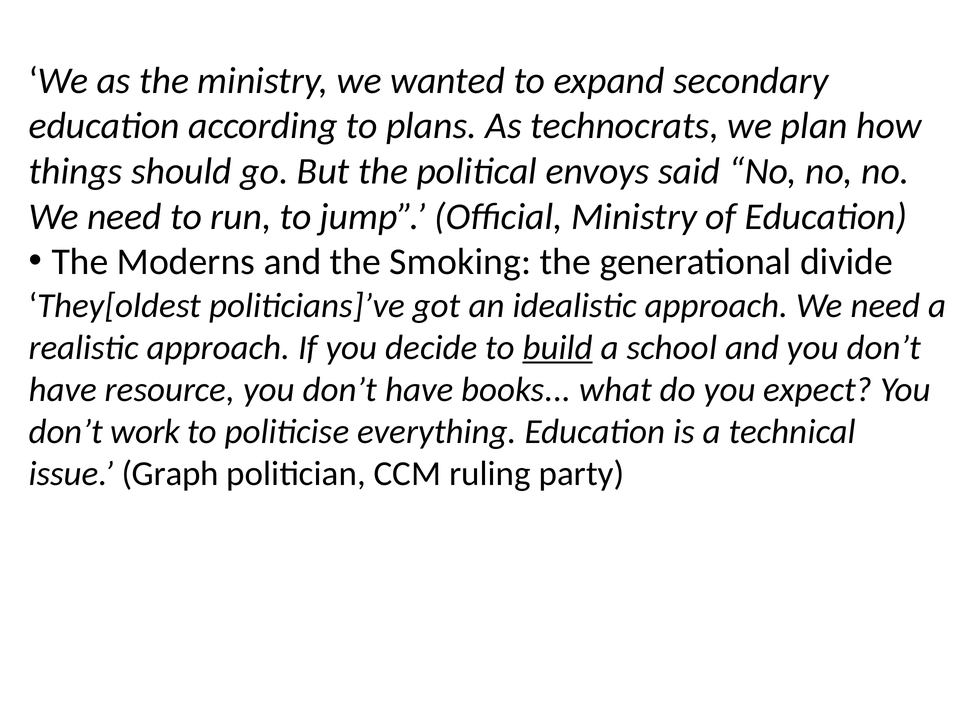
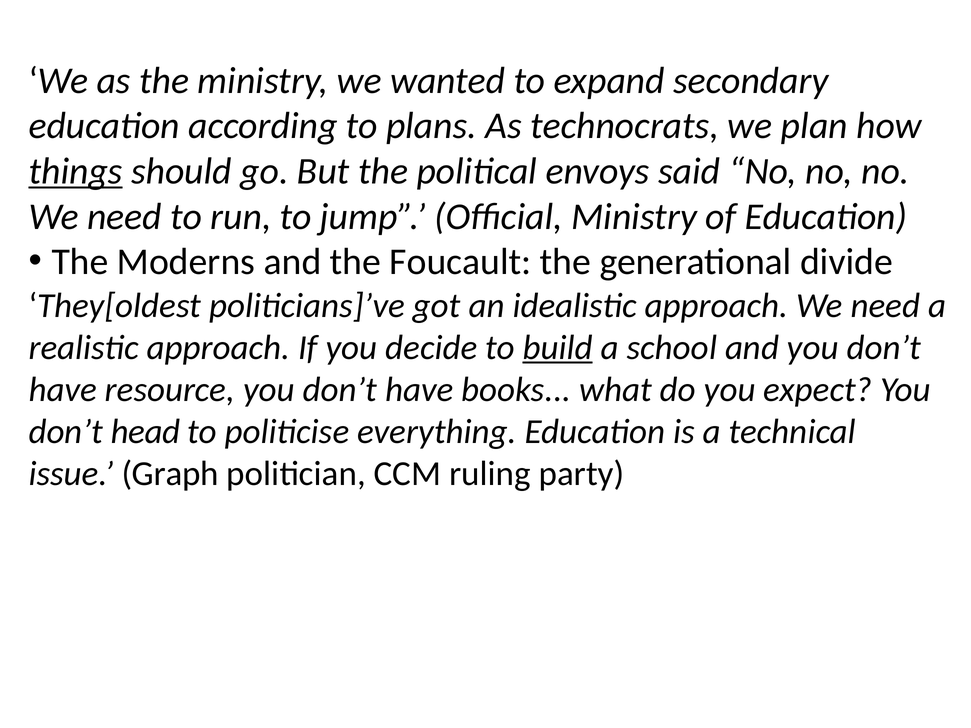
things underline: none -> present
Smoking: Smoking -> Foucault
work: work -> head
